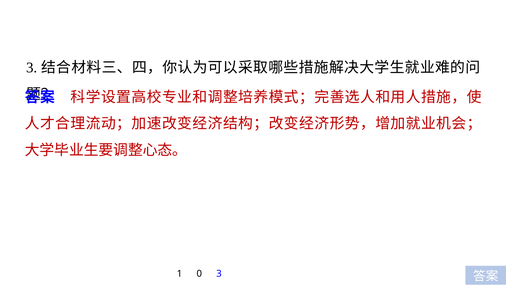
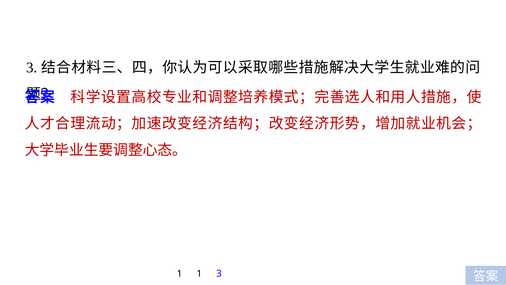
1 0: 0 -> 1
